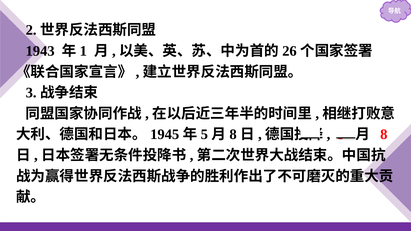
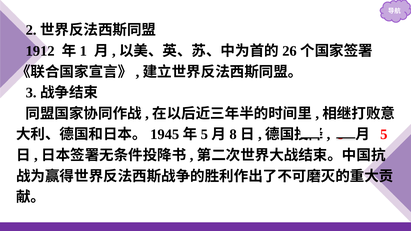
1943: 1943 -> 1912
8 at (384, 135): 8 -> 5
